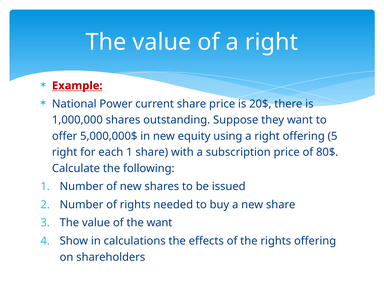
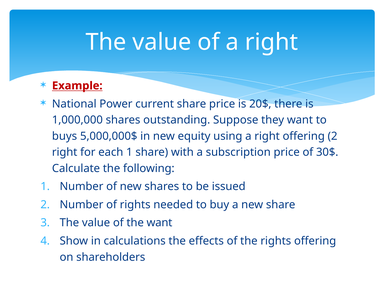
offer: offer -> buys
offering 5: 5 -> 2
80$: 80$ -> 30$
